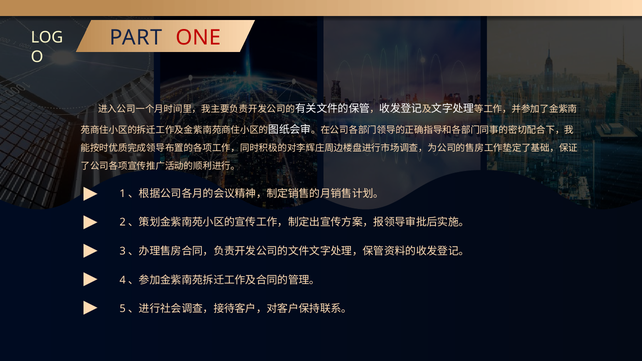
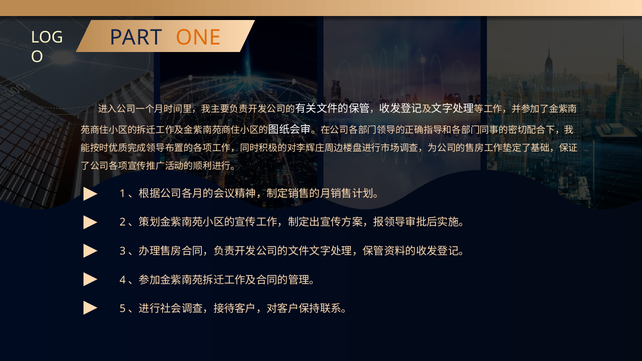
ONE colour: red -> orange
